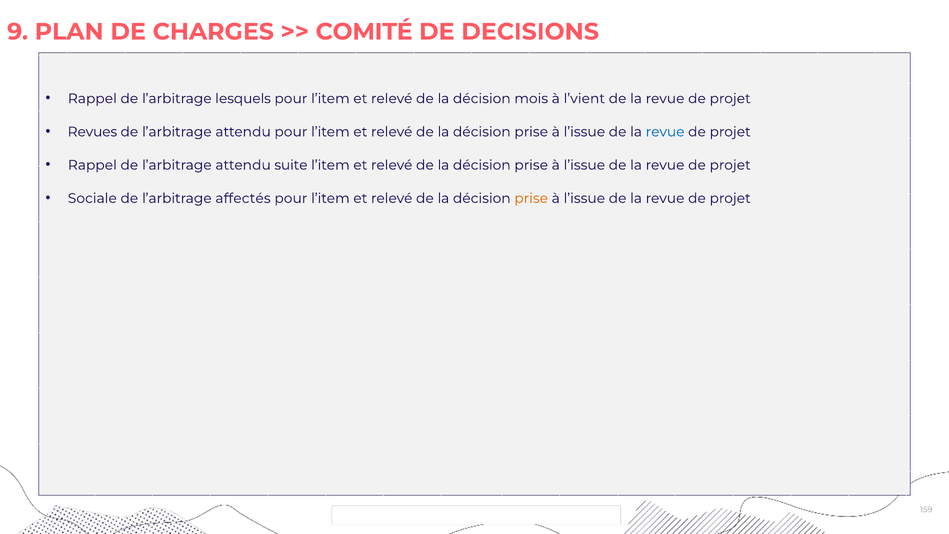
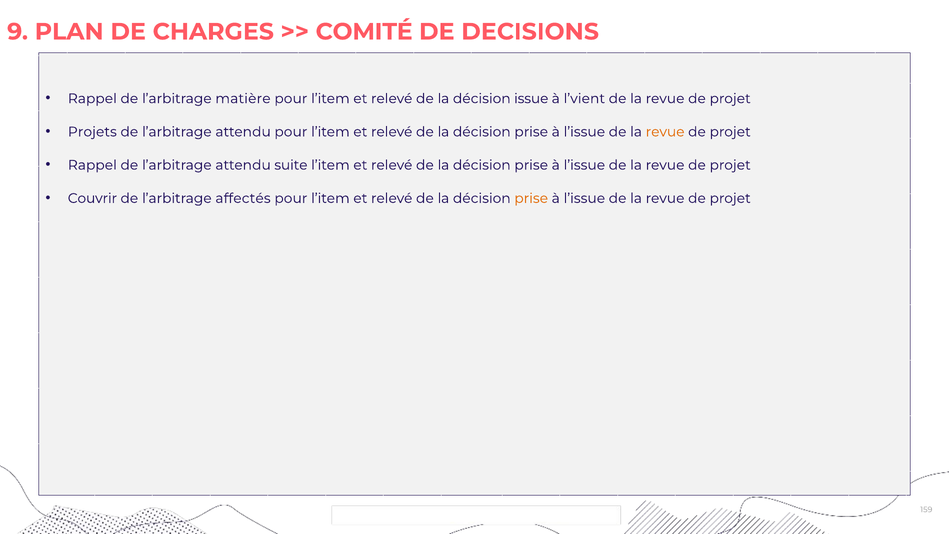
lesquels: lesquels -> matière
mois: mois -> issue
Revues: Revues -> Projets
revue at (665, 132) colour: blue -> orange
Sociale: Sociale -> Couvrir
